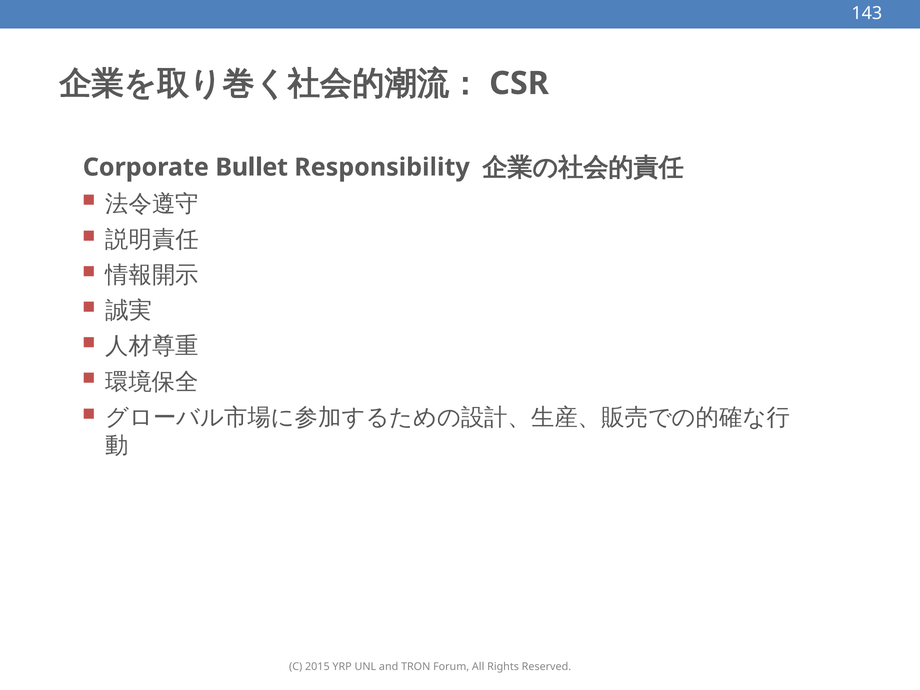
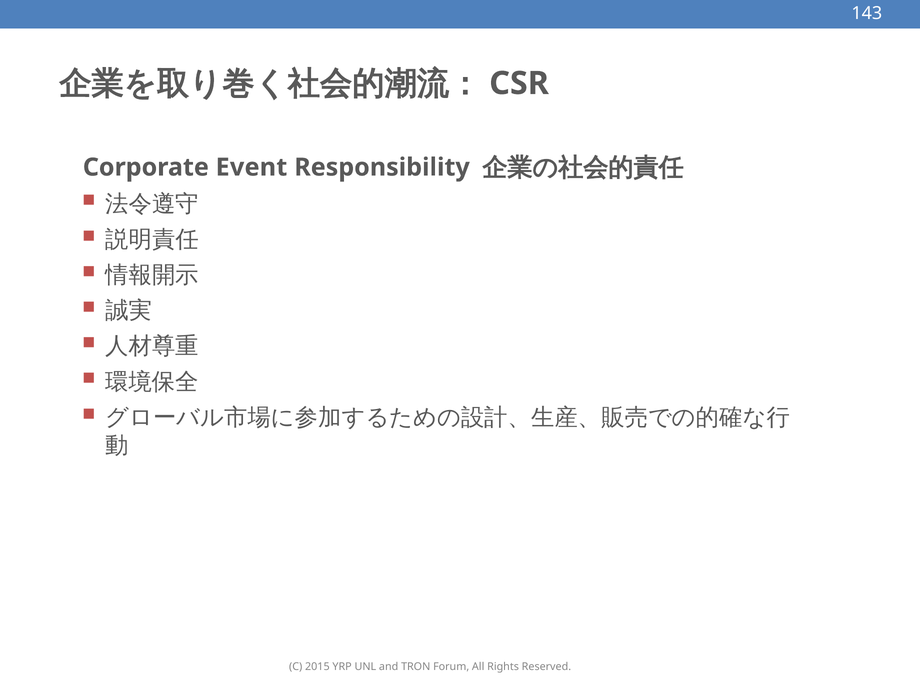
Bullet: Bullet -> Event
